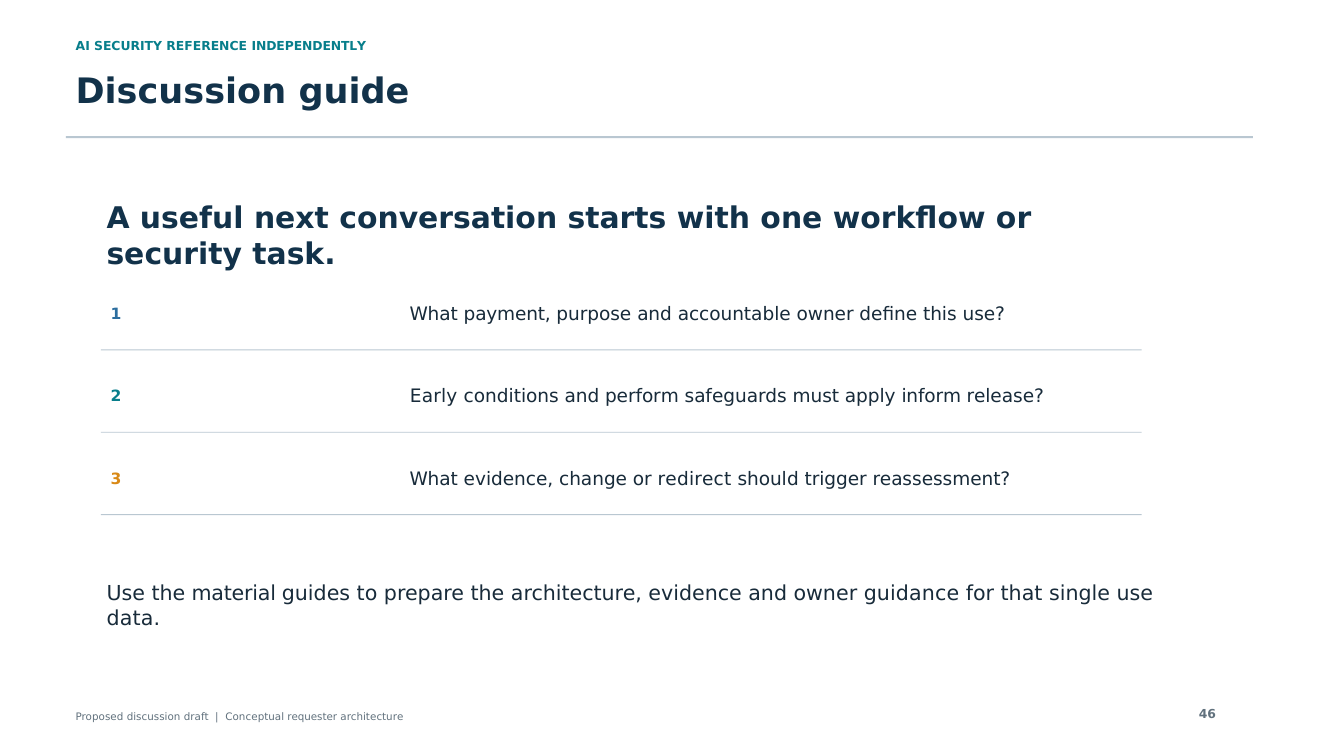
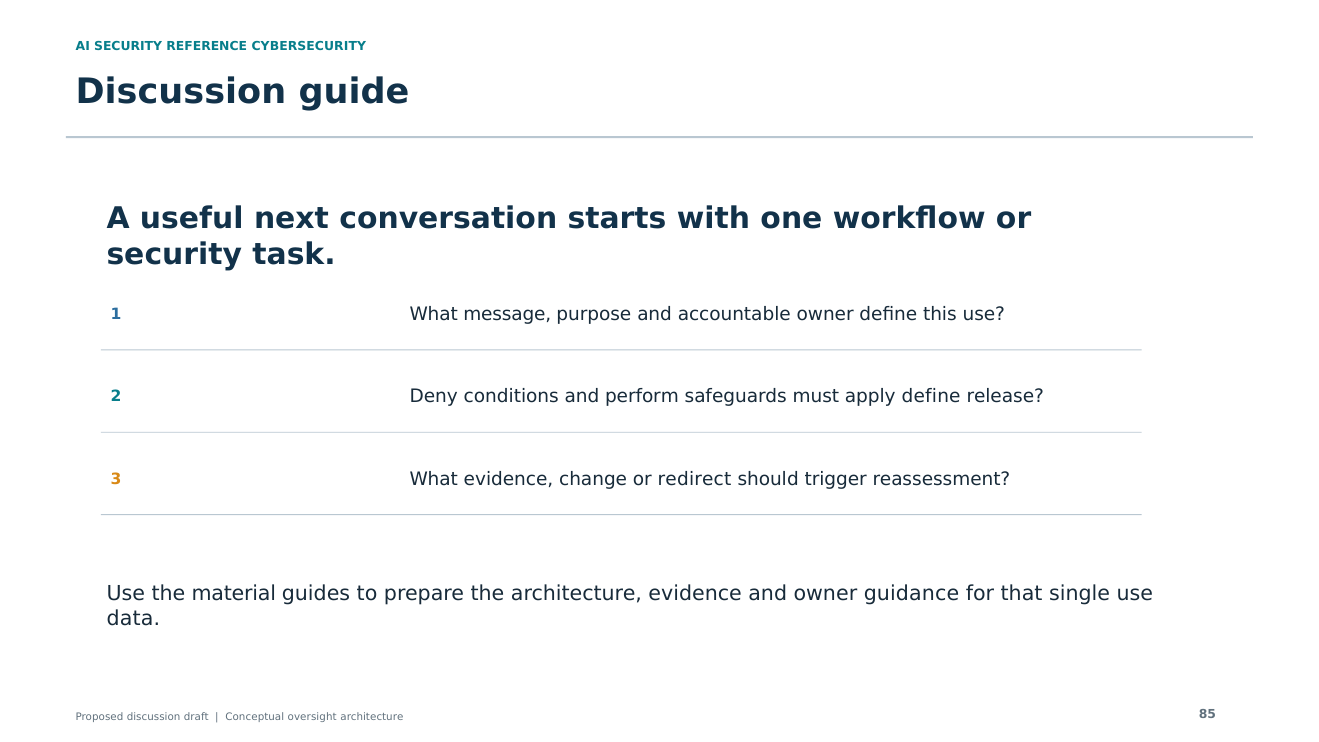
INDEPENDENTLY: INDEPENDENTLY -> CYBERSECURITY
payment: payment -> message
Early: Early -> Deny
apply inform: inform -> define
requester: requester -> oversight
46: 46 -> 85
